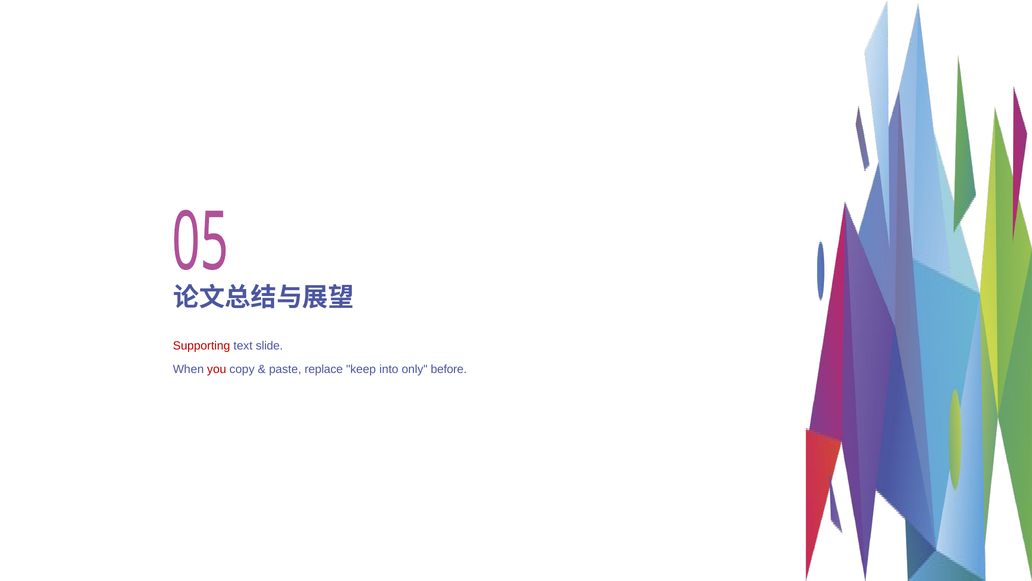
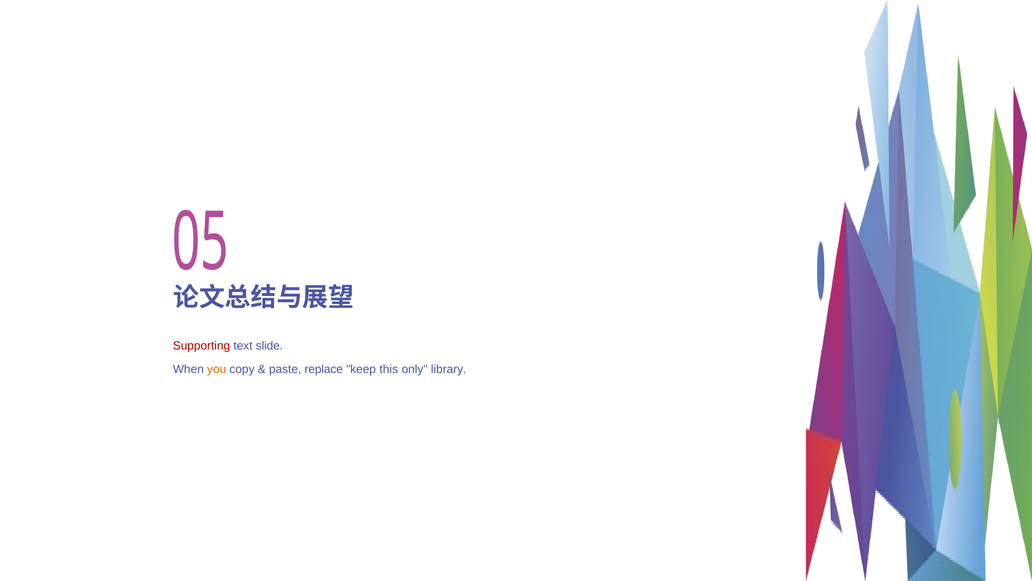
you colour: red -> orange
into: into -> this
before: before -> library
